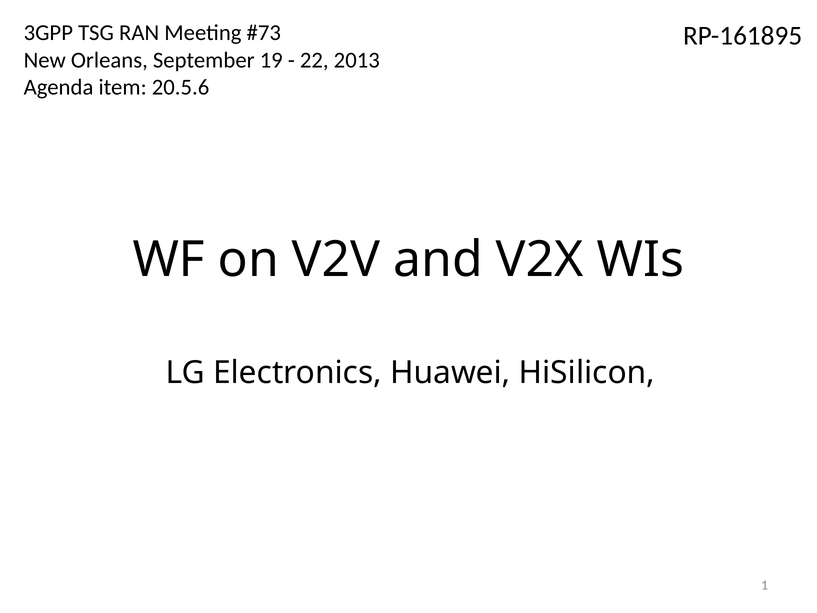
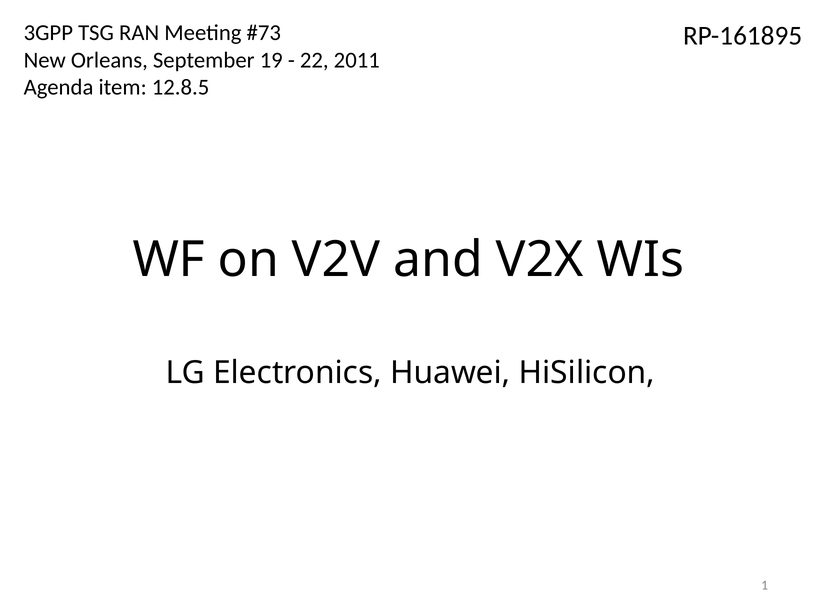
2013: 2013 -> 2011
20.5.6: 20.5.6 -> 12.8.5
